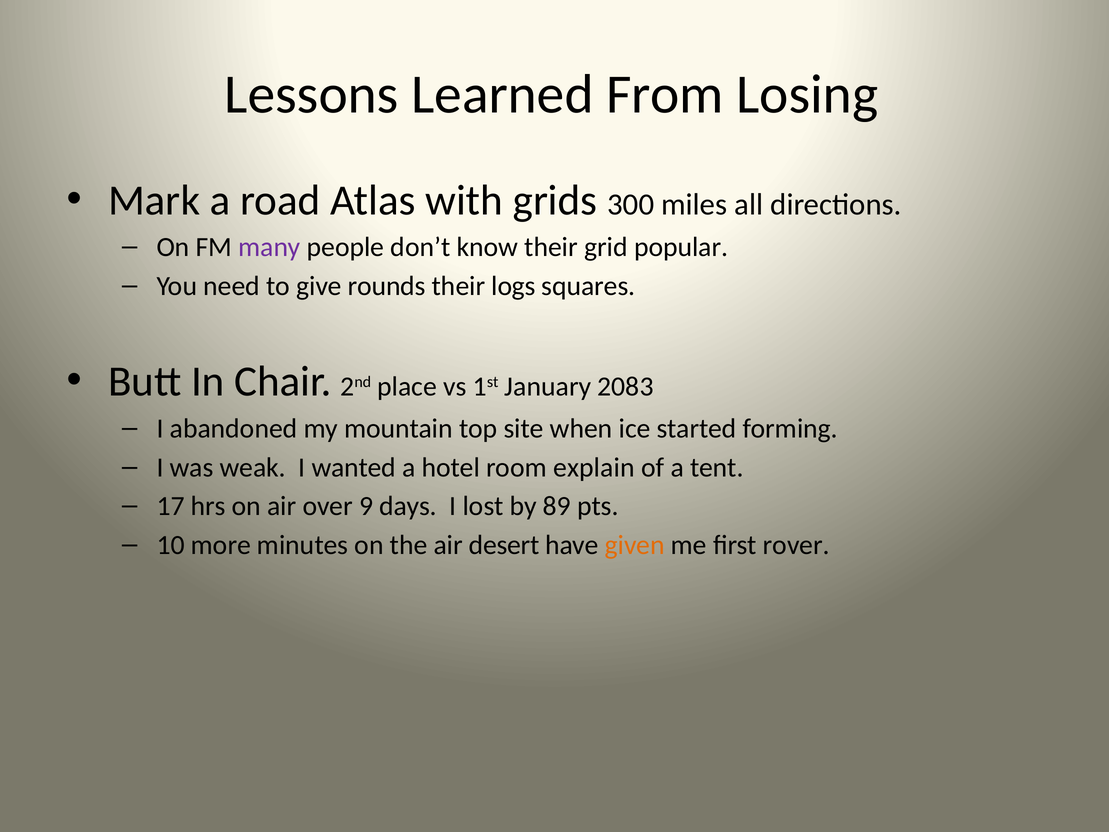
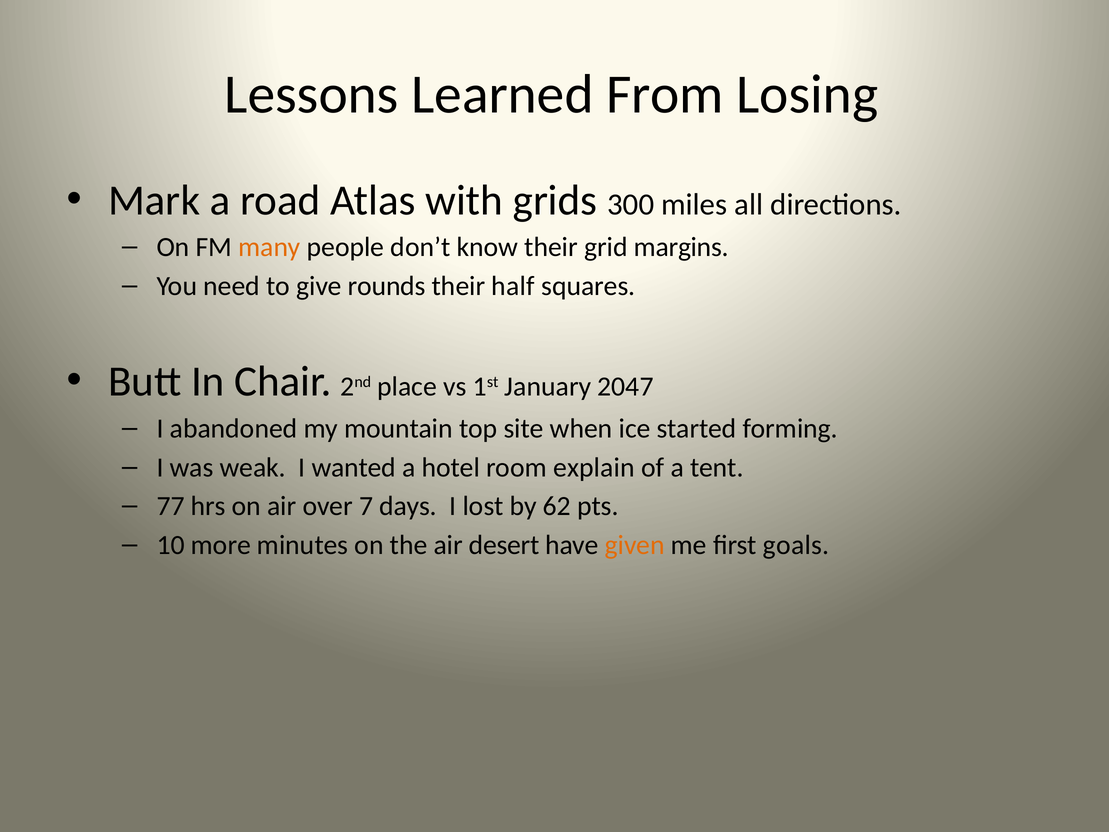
many colour: purple -> orange
popular: popular -> margins
logs: logs -> half
2083: 2083 -> 2047
17: 17 -> 77
9: 9 -> 7
89: 89 -> 62
rover: rover -> goals
